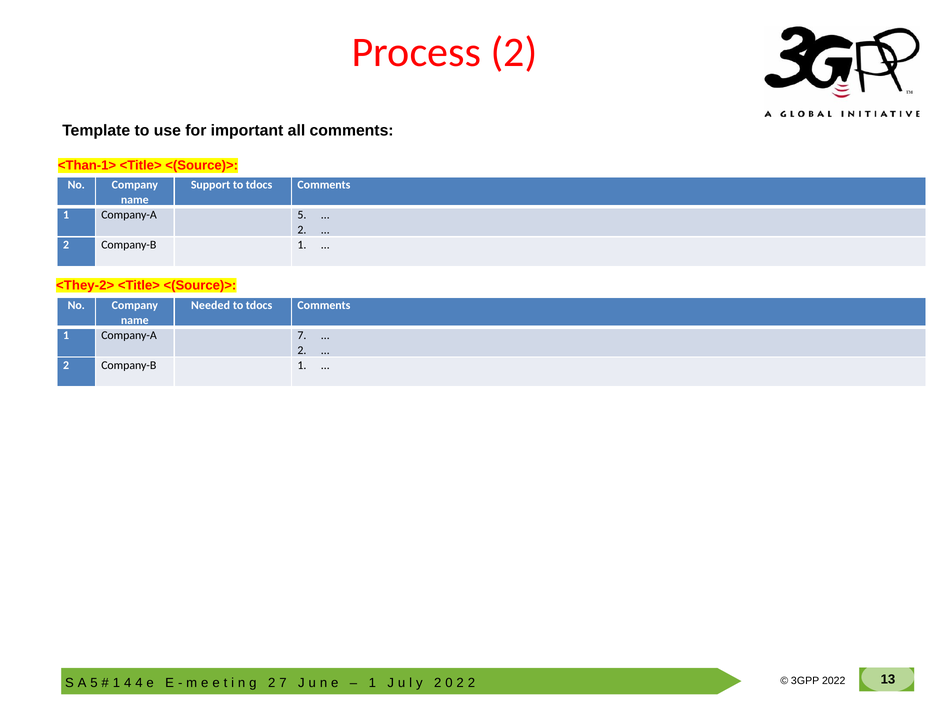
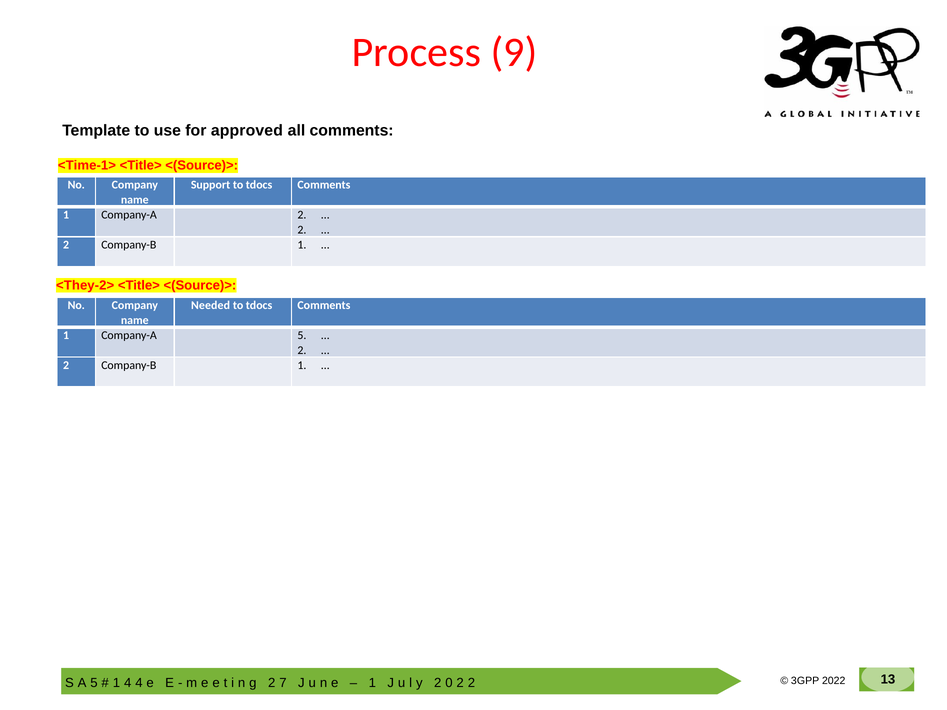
Process 2: 2 -> 9
important: important -> approved
<Than-1>: <Than-1> -> <Time-1>
Company-A 5: 5 -> 2
Company-A 7: 7 -> 5
